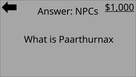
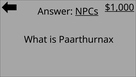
NPCs underline: none -> present
